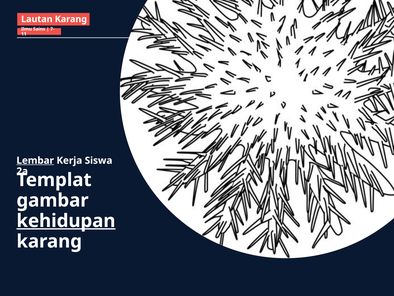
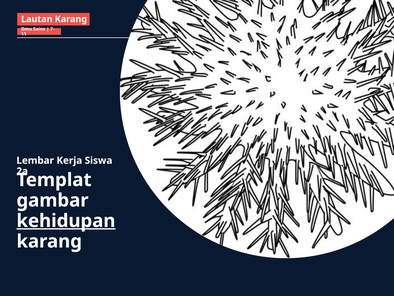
Lembar underline: present -> none
